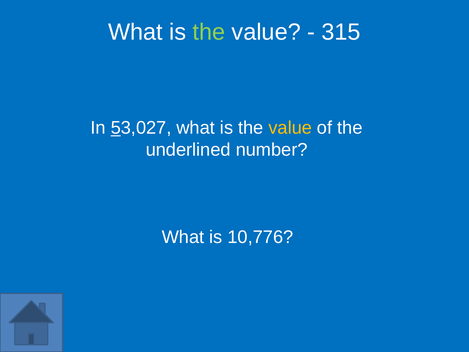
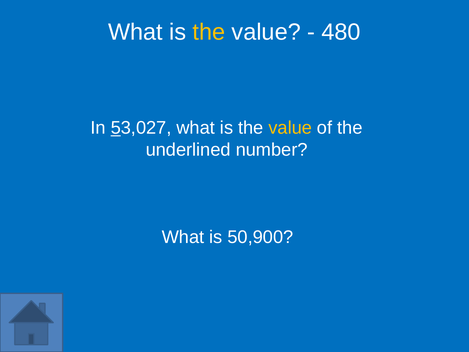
the at (209, 32) colour: light green -> yellow
315: 315 -> 480
10,776: 10,776 -> 50,900
